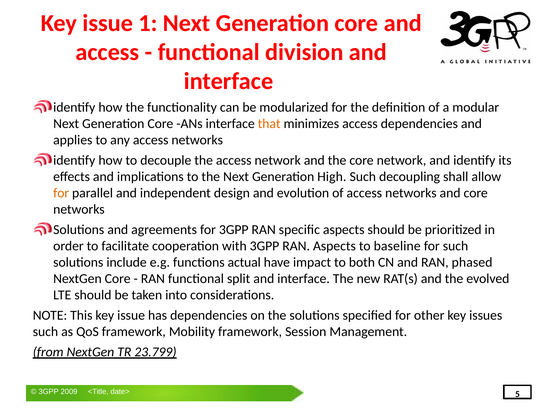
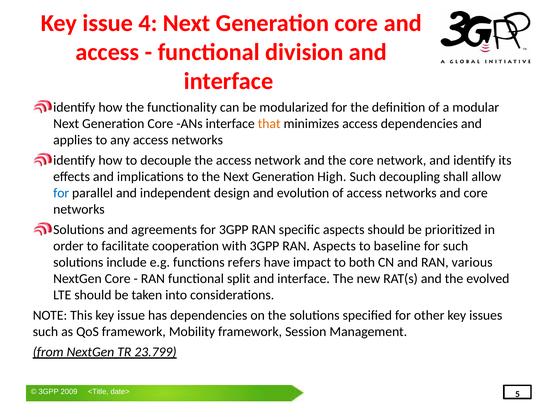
1: 1 -> 4
for at (61, 193) colour: orange -> blue
actual: actual -> refers
phased: phased -> various
